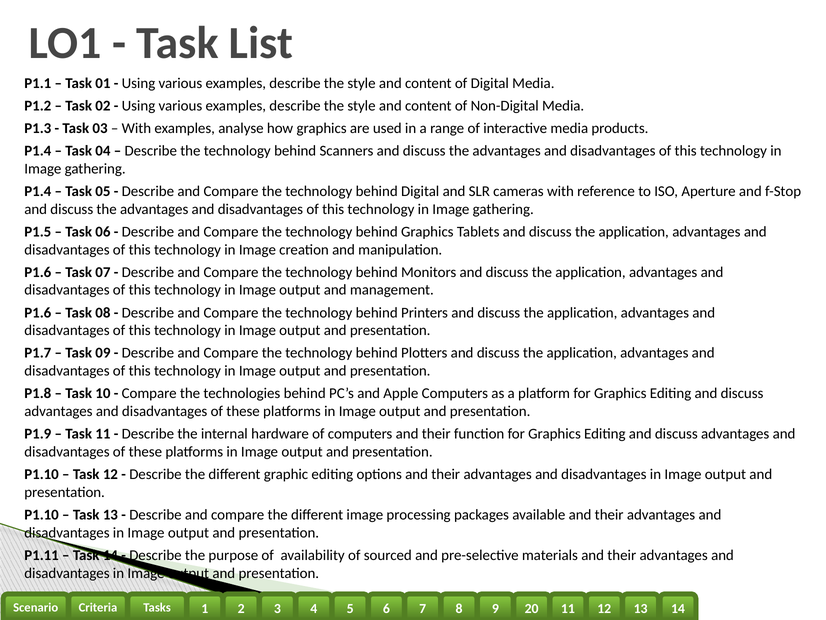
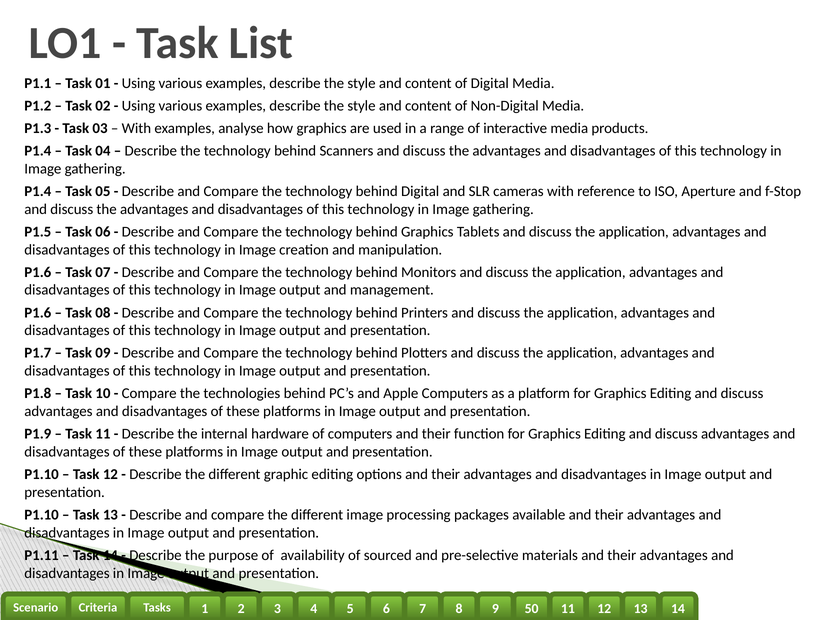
20: 20 -> 50
